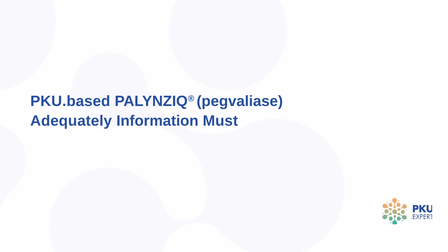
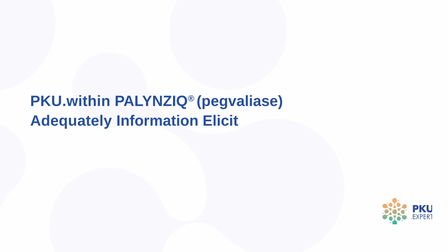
PKU.based: PKU.based -> PKU.within
Must: Must -> Elicit
